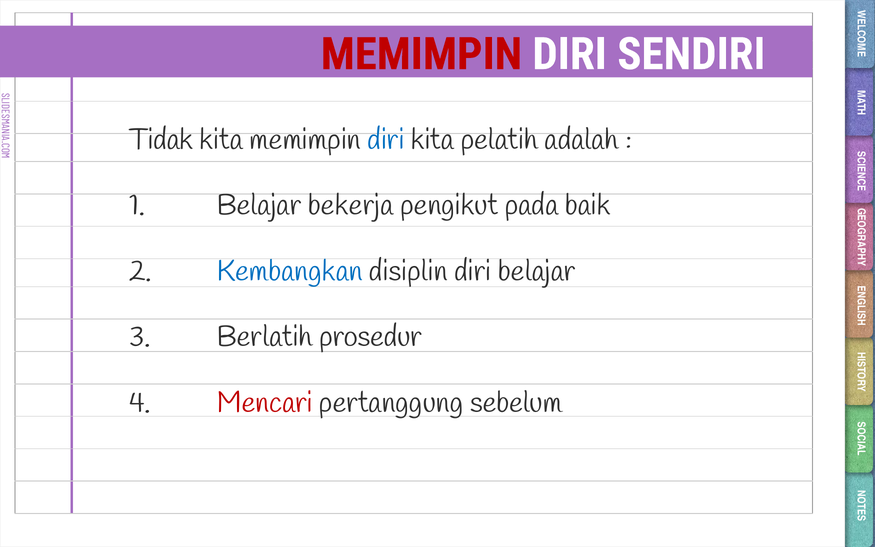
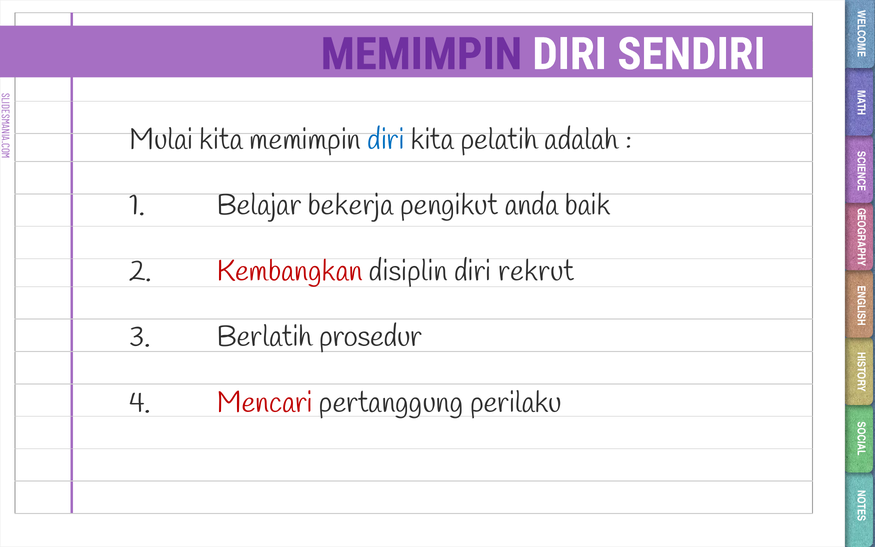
MEMIMPIN at (421, 54) colour: red -> purple
Tidak: Tidak -> Mulai
pada: pada -> anda
Kembangkan colour: blue -> red
diri belajar: belajar -> rekrut
sebelum: sebelum -> perilaku
